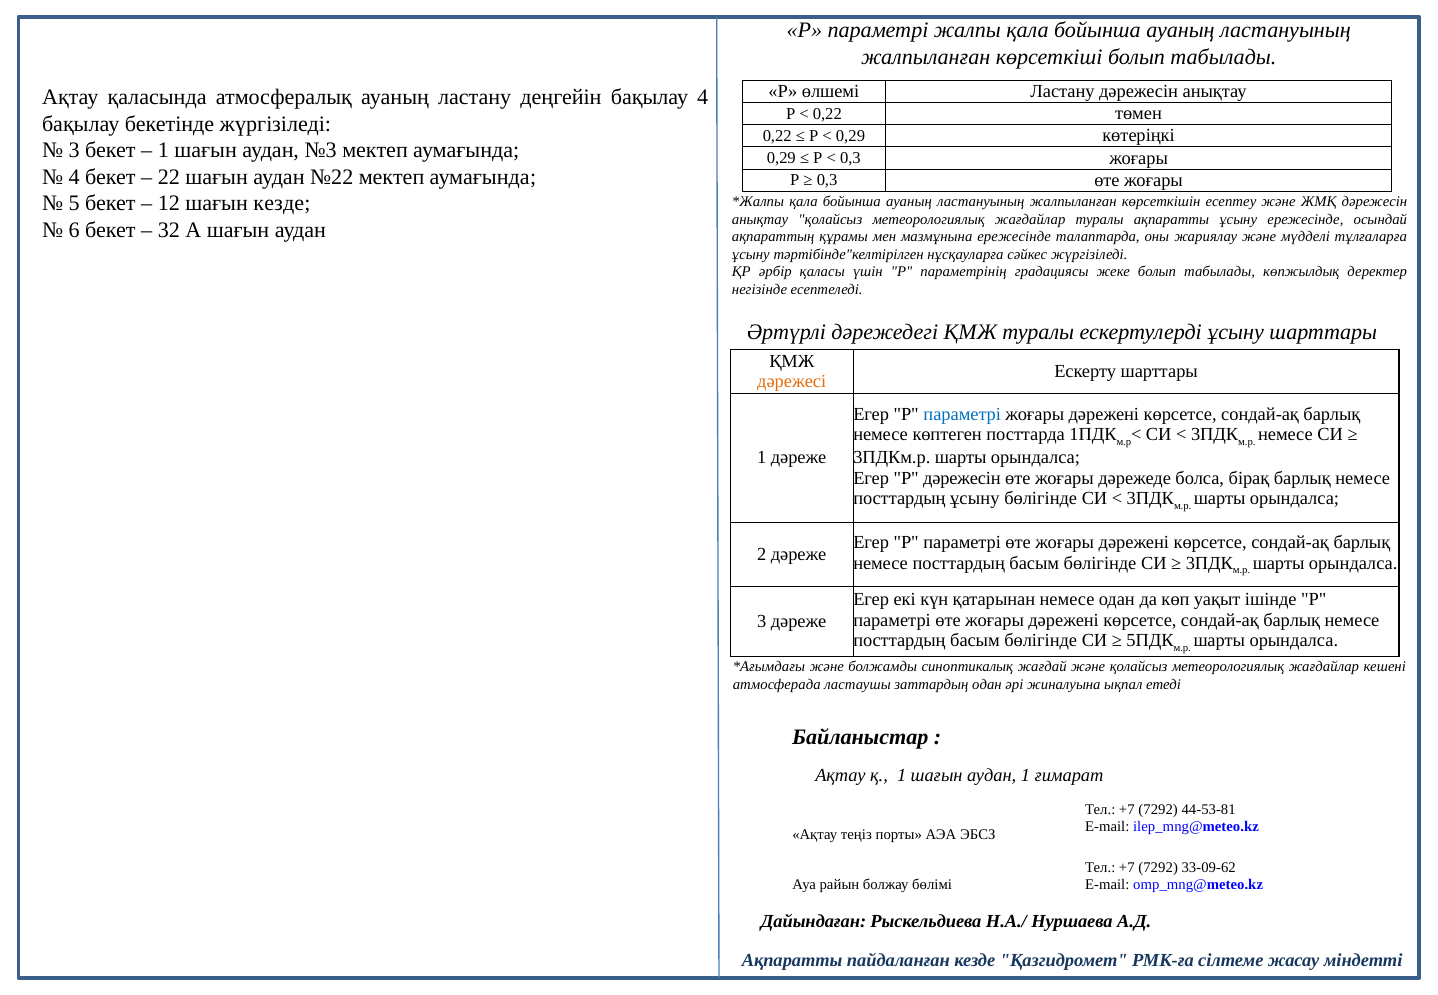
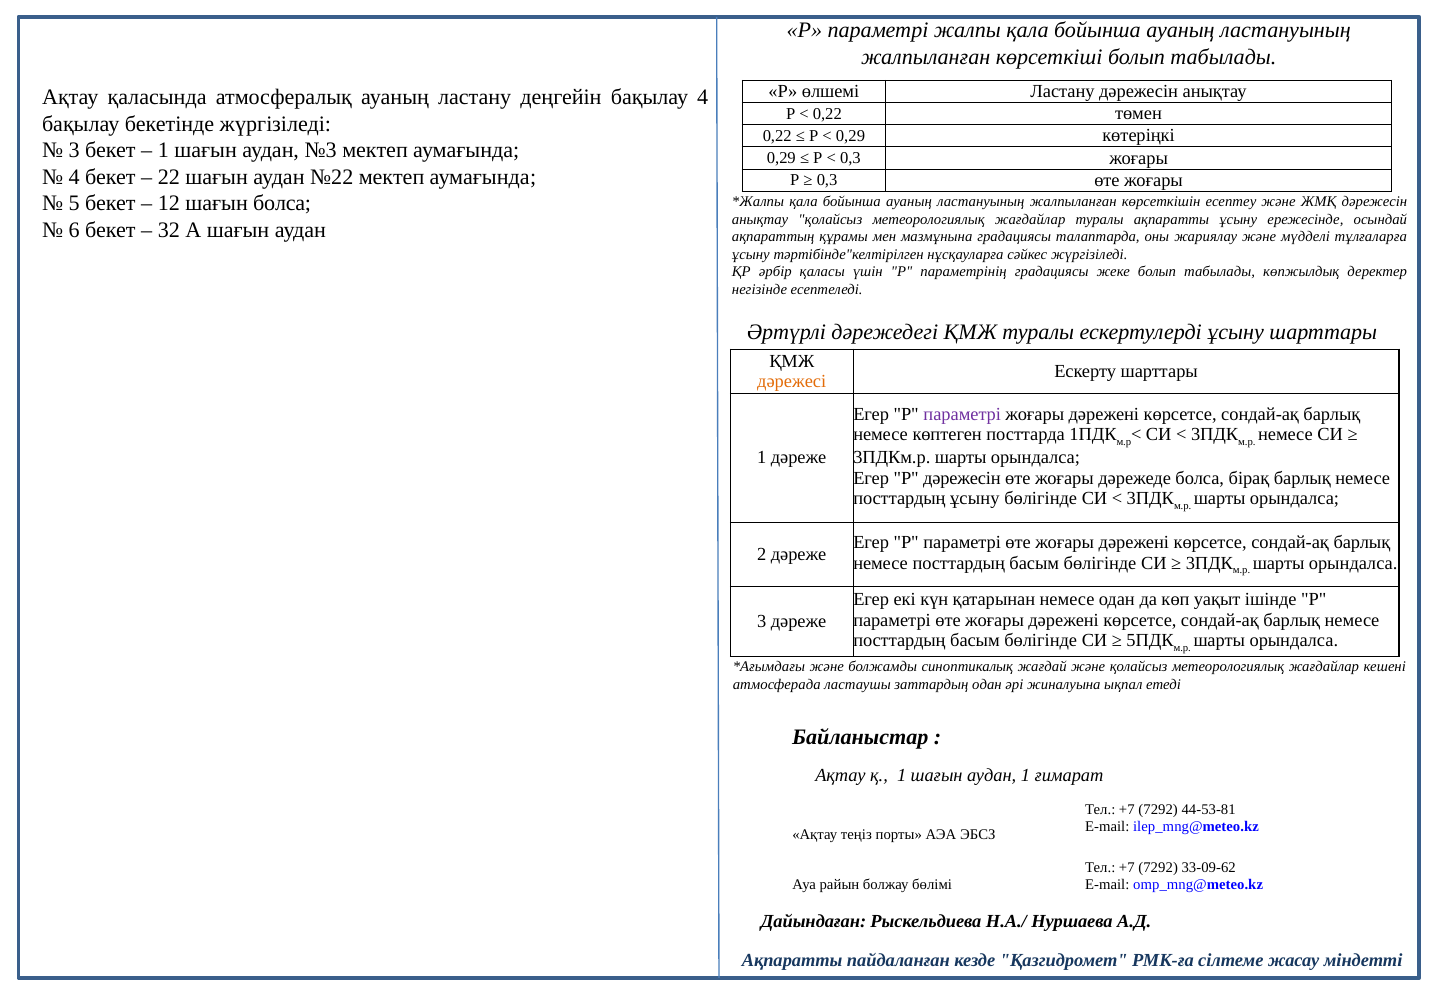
шағын кезде: кезде -> болса
мазмұнына ережесінде: ережесінде -> градациясы
параметрі at (962, 415) colour: blue -> purple
